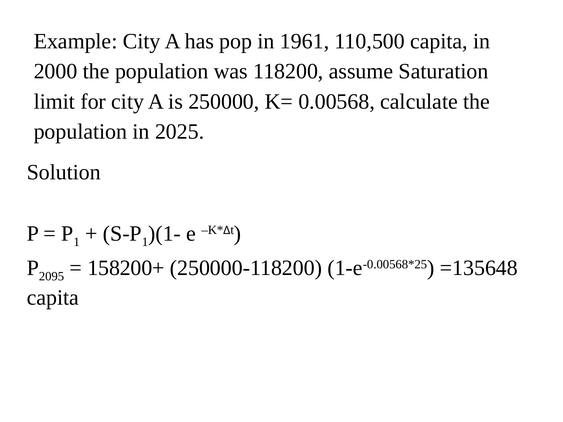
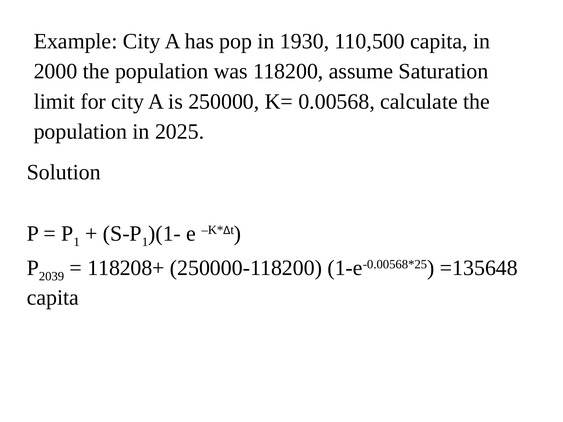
1961: 1961 -> 1930
2095: 2095 -> 2039
158200+: 158200+ -> 118208+
